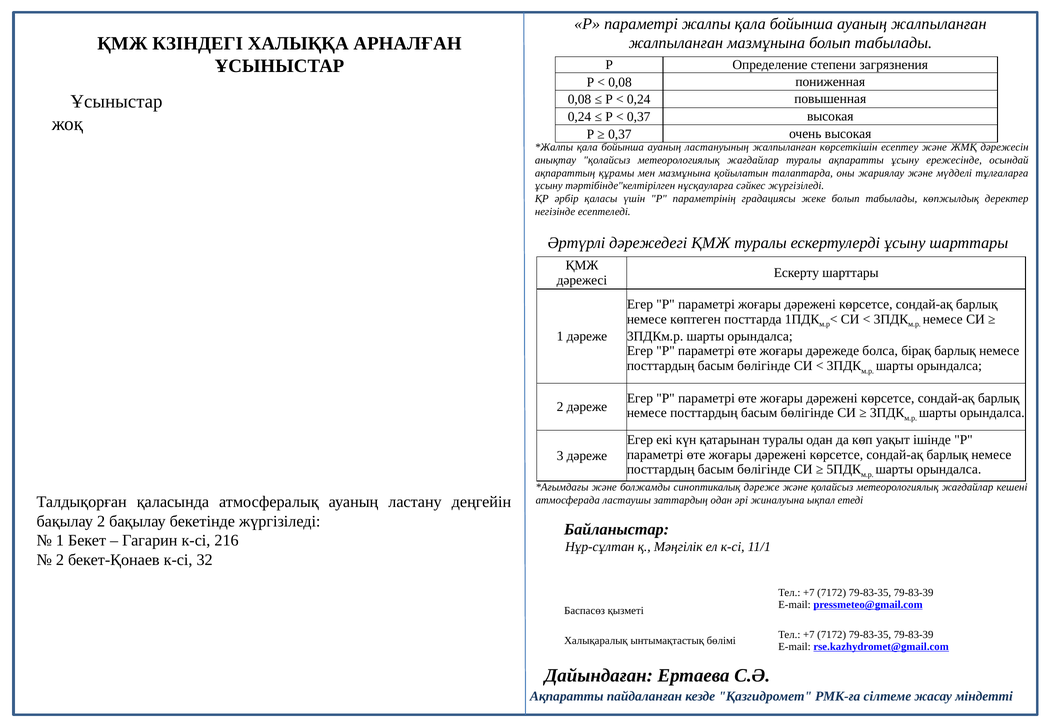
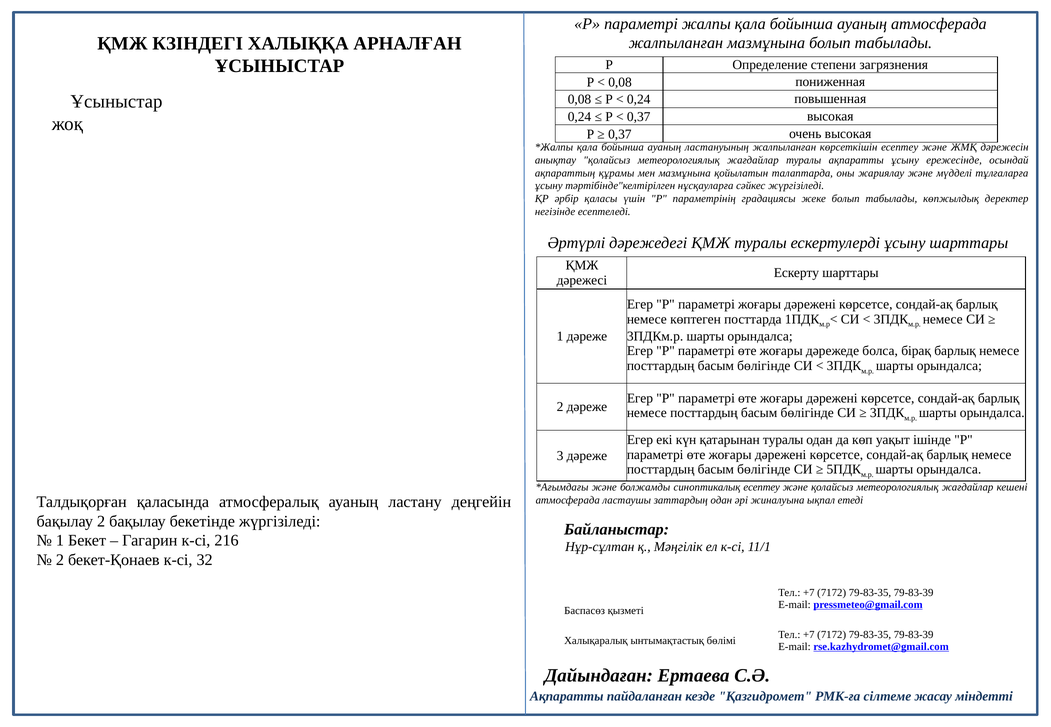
ауаның жалпыланған: жалпыланған -> атмосферада
синоптикалық дәреже: дәреже -> есептеу
